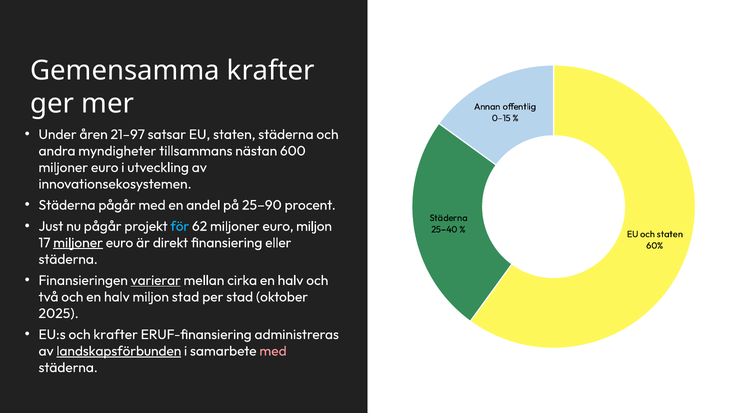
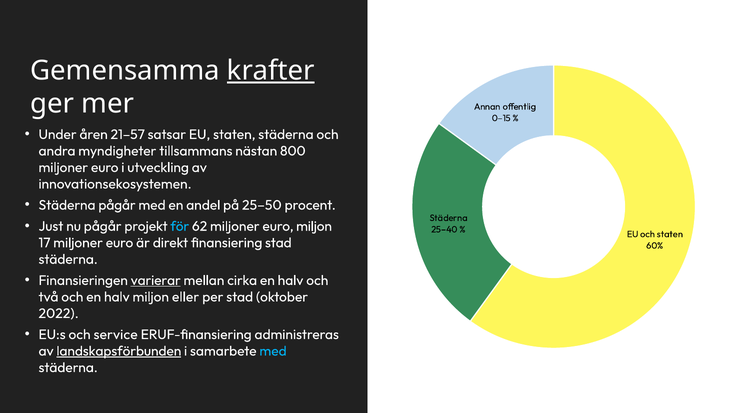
krafter at (271, 71) underline: none -> present
21–97: 21–97 -> 21–57
600: 600 -> 800
25–90: 25–90 -> 25–50
miljoner at (78, 243) underline: present -> none
finansiering eller: eller -> stad
miljon stad: stad -> eller
2025: 2025 -> 2022
och krafter: krafter -> service
med at (273, 351) colour: pink -> light blue
